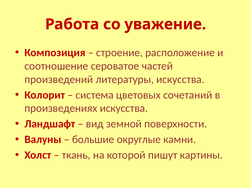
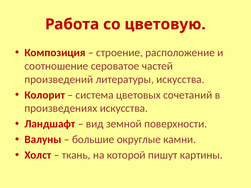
уважение: уважение -> цветовую
